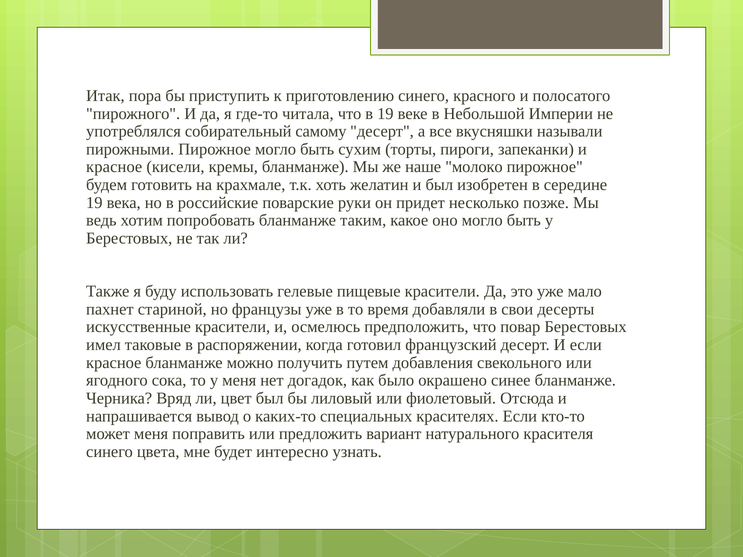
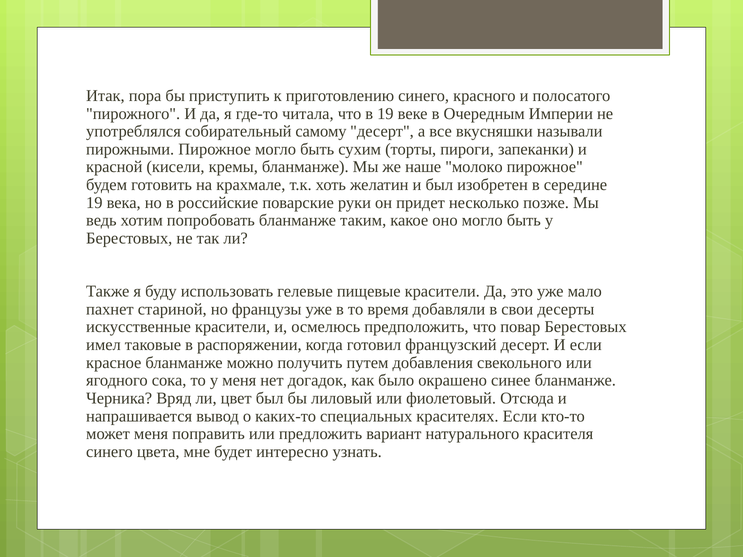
Небольшой: Небольшой -> Очередным
красное at (114, 167): красное -> красной
